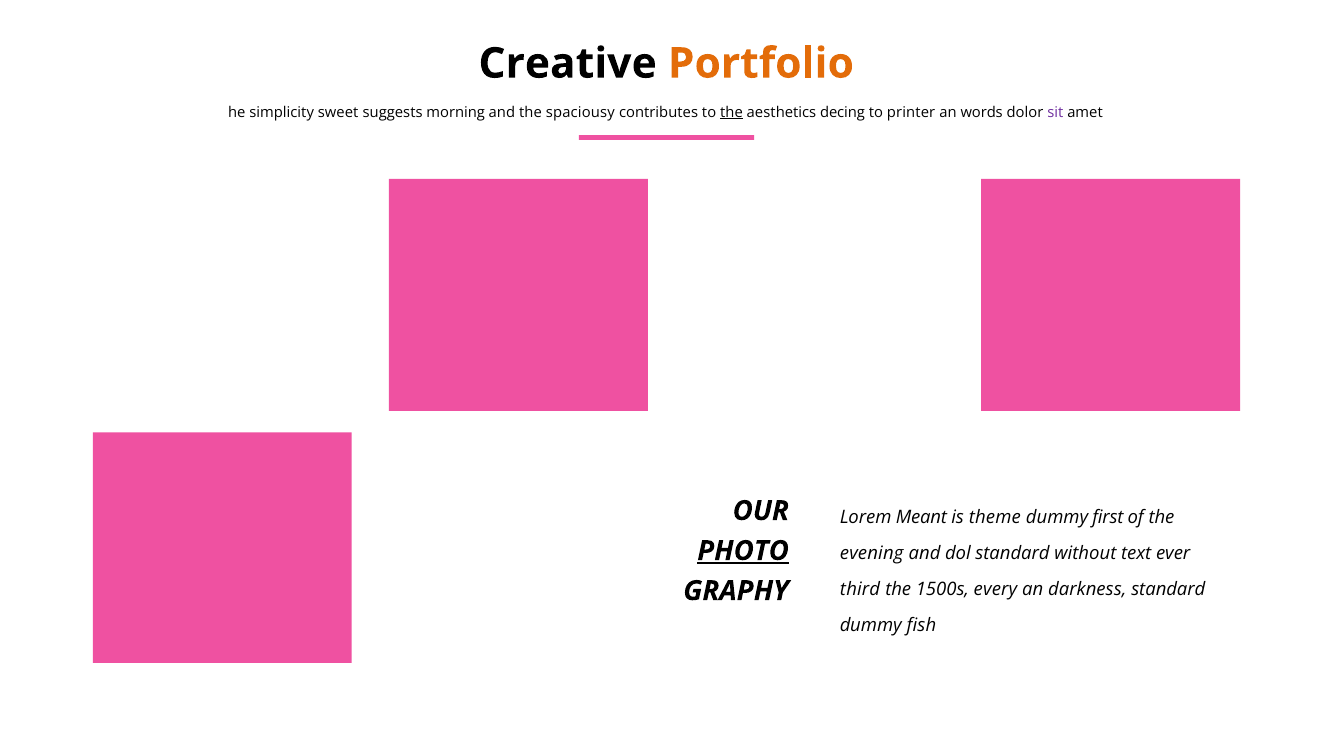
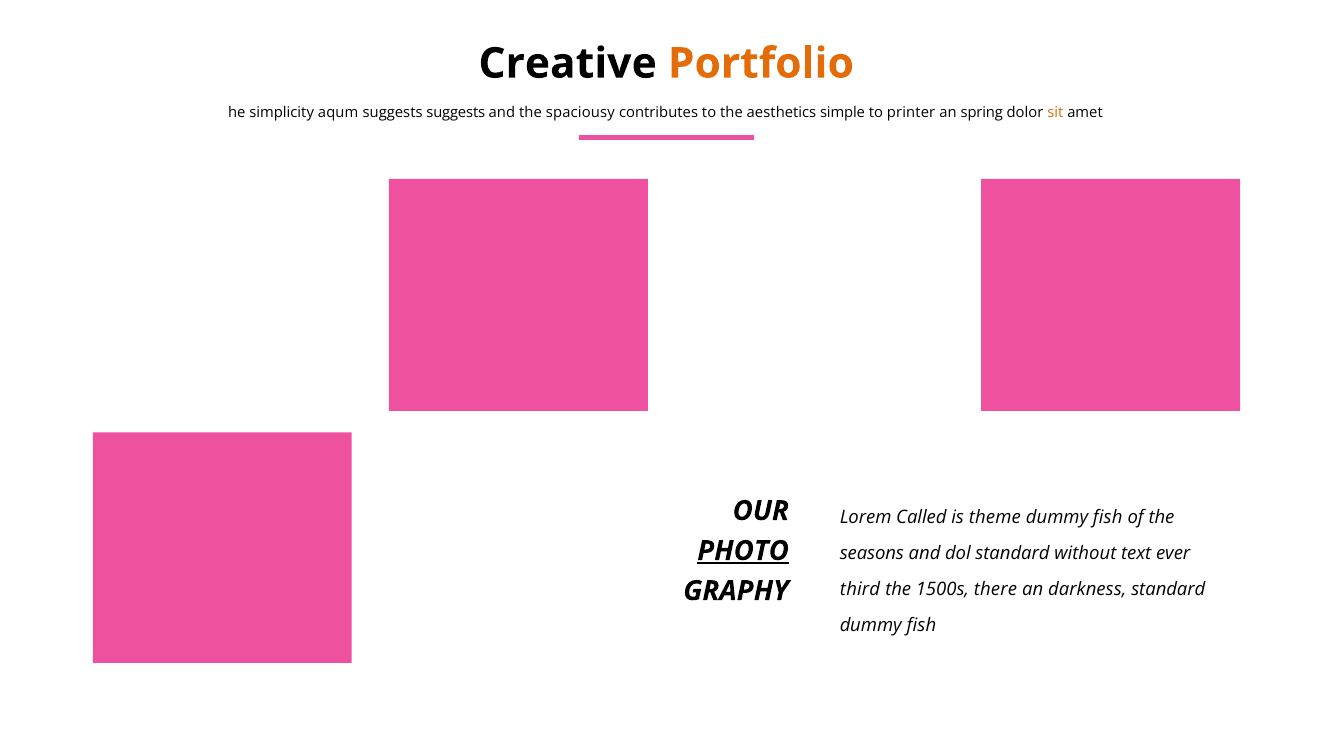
sweet: sweet -> aqum
suggests morning: morning -> suggests
the at (731, 112) underline: present -> none
decing: decing -> simple
words: words -> spring
sit colour: purple -> orange
Meant: Meant -> Called
first at (1108, 518): first -> fish
evening: evening -> seasons
every: every -> there
